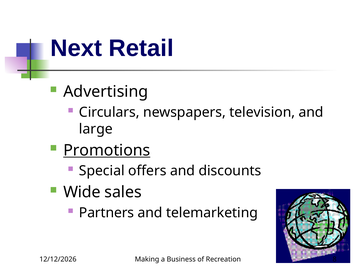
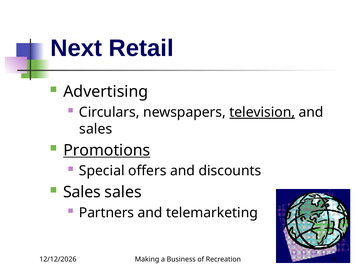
television underline: none -> present
large at (96, 129): large -> sales
Wide at (82, 192): Wide -> Sales
